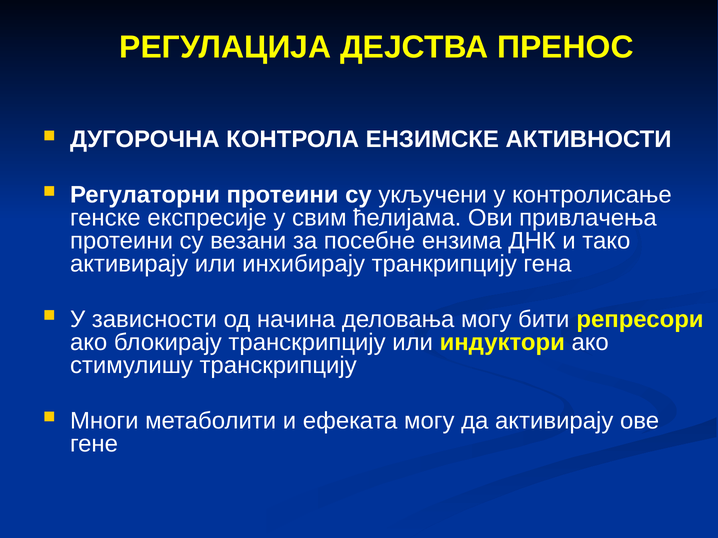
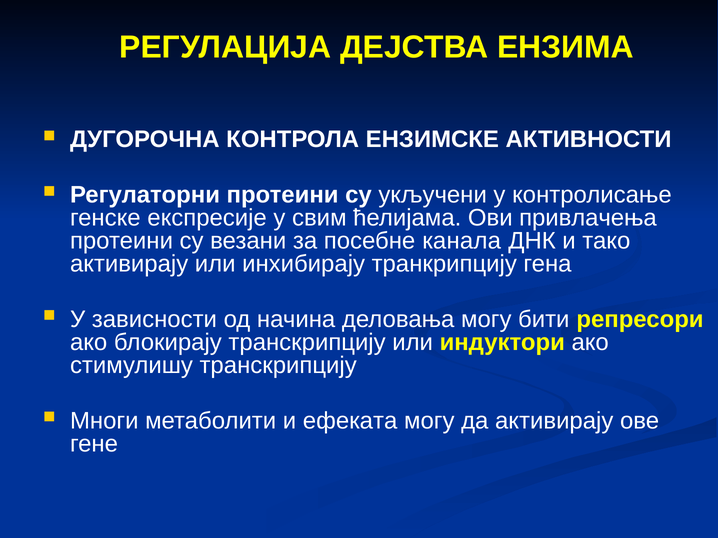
ПРЕНОС: ПРЕНОС -> ЕНЗИМA
ензима: ензима -> канала
